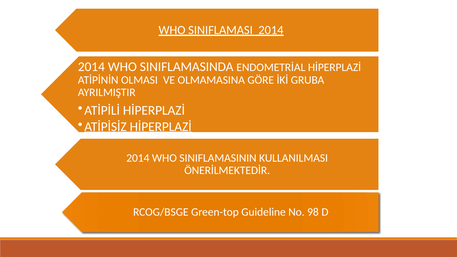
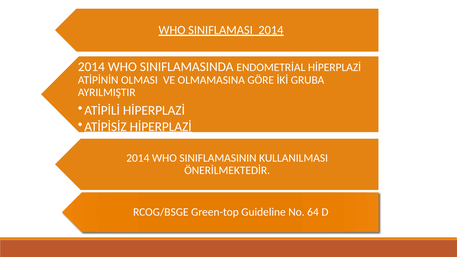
98: 98 -> 64
